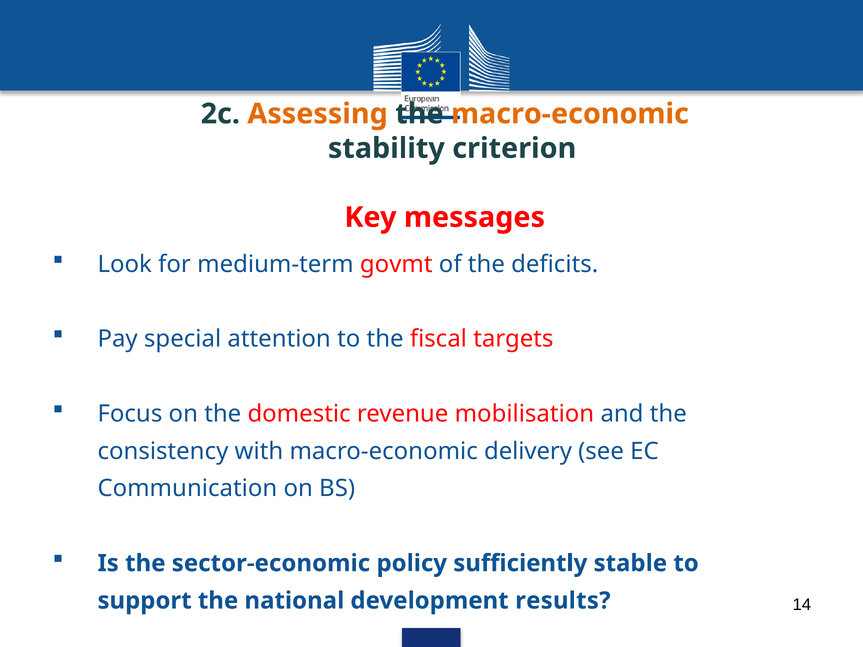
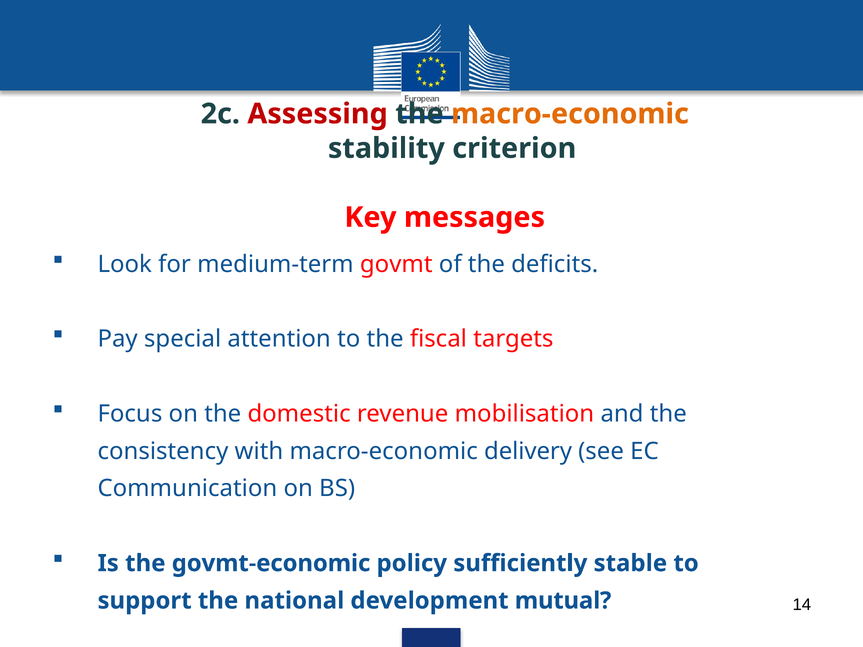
Assessing colour: orange -> red
sector-economic: sector-economic -> govmt-economic
results: results -> mutual
